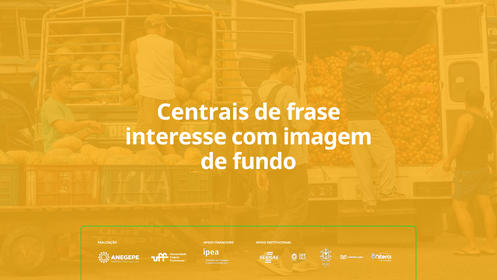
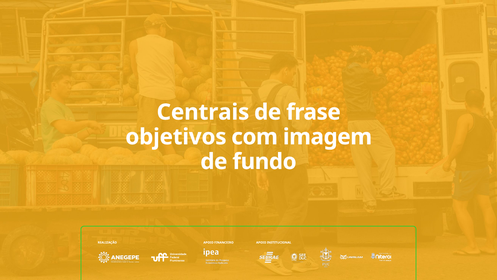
interesse: interesse -> objetivos
